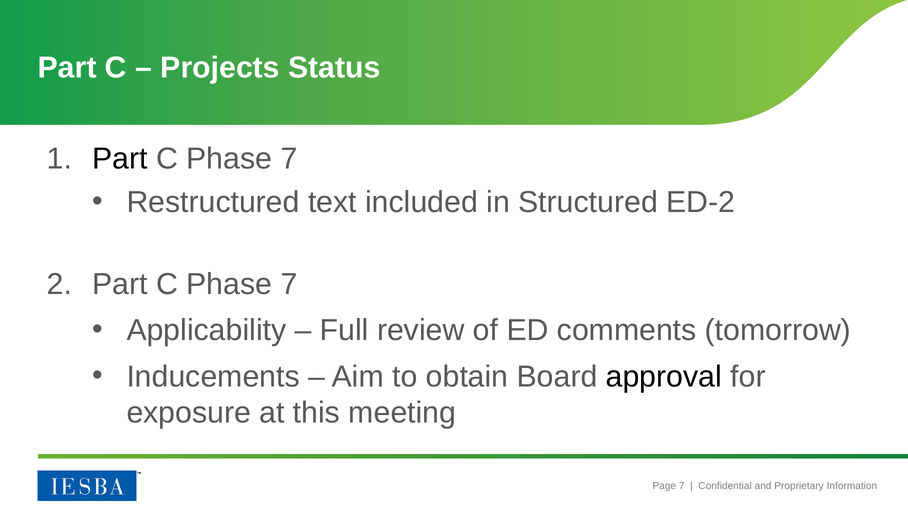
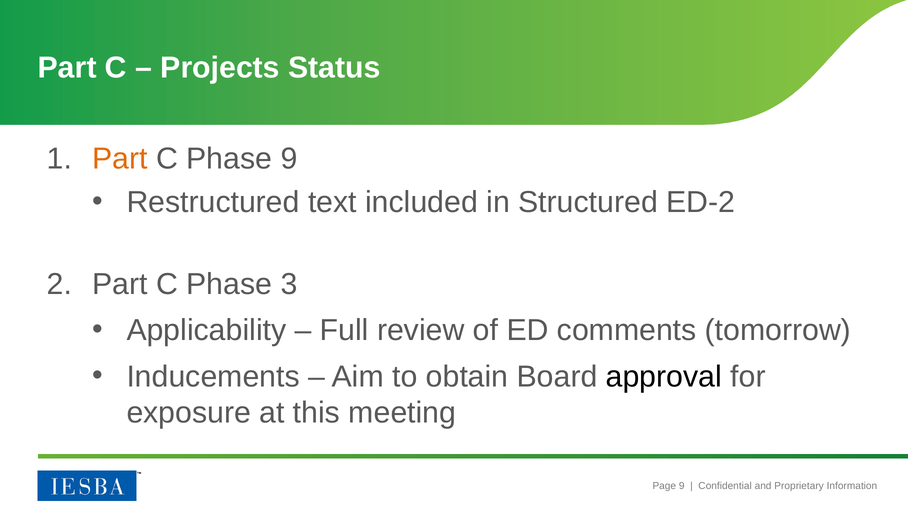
Part at (120, 158) colour: black -> orange
7 at (289, 158): 7 -> 9
7 at (289, 284): 7 -> 3
7 at (682, 486): 7 -> 9
